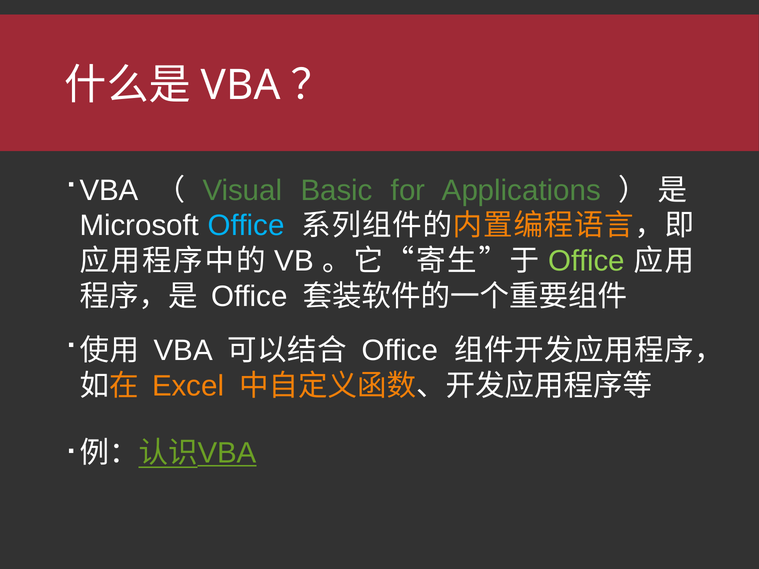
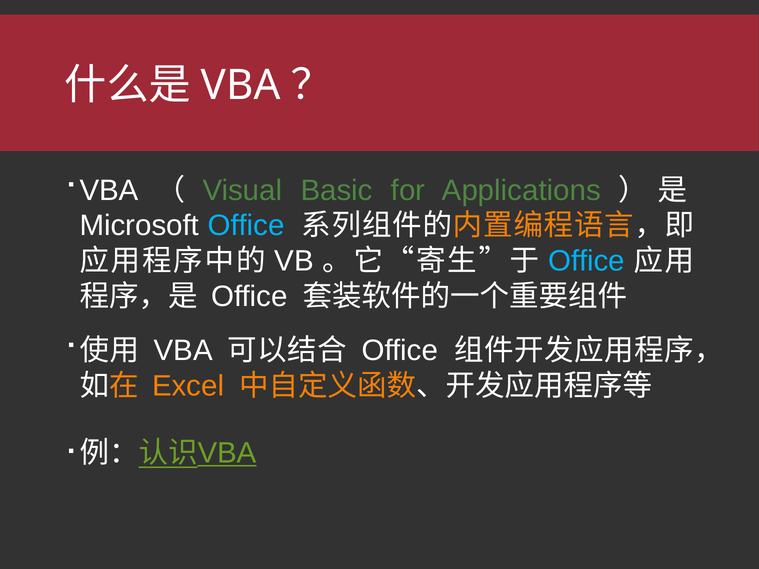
Office at (587, 261) colour: light green -> light blue
